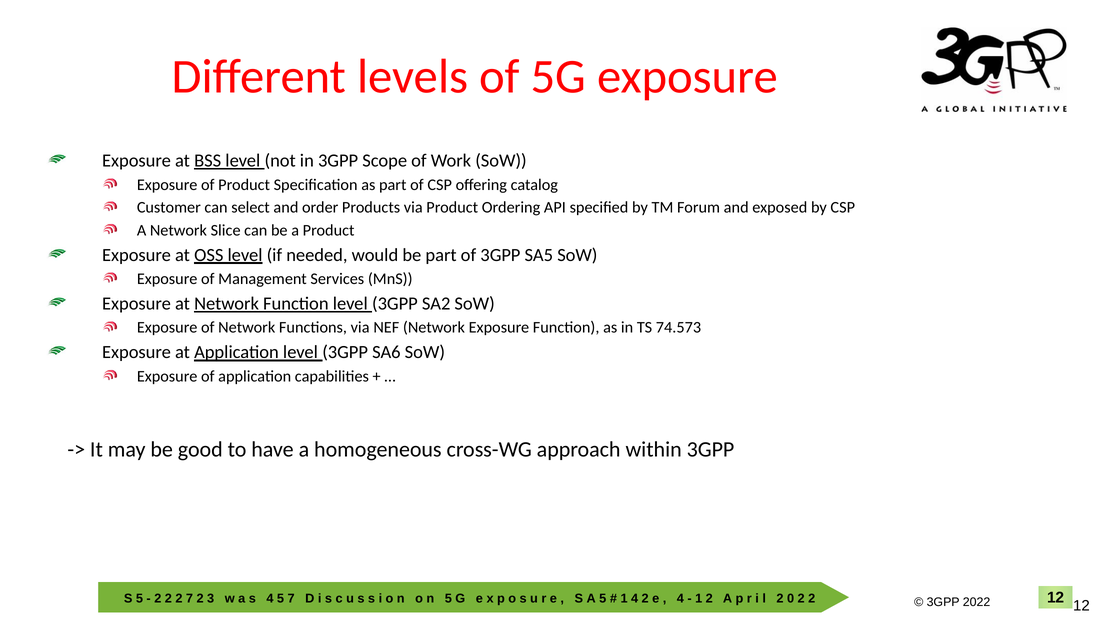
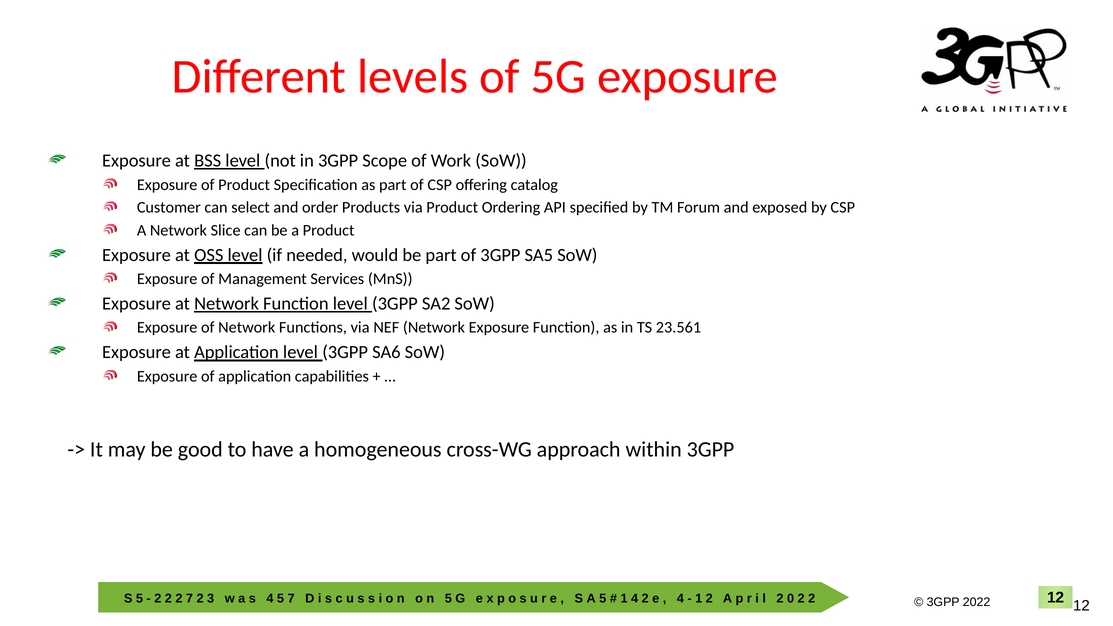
74.573: 74.573 -> 23.561
